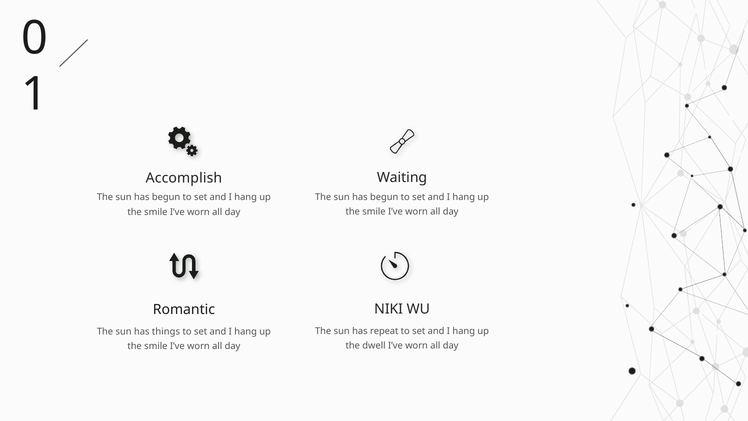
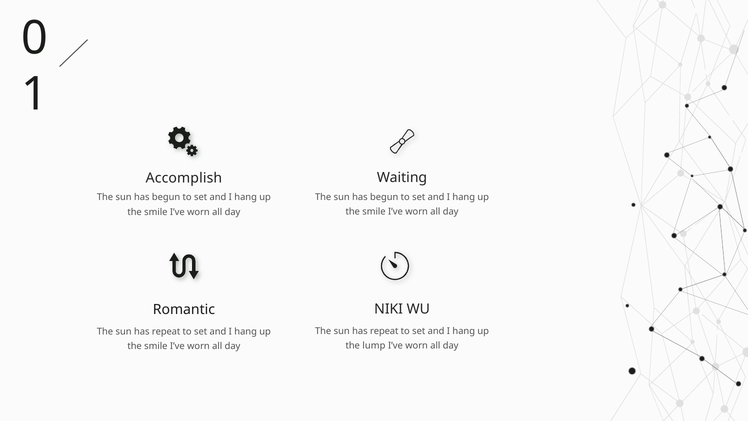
things at (166, 332): things -> repeat
dwell: dwell -> lump
